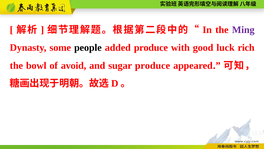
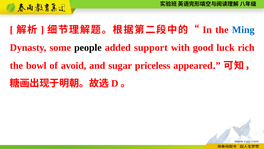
Ming colour: purple -> blue
added produce: produce -> support
sugar produce: produce -> priceless
